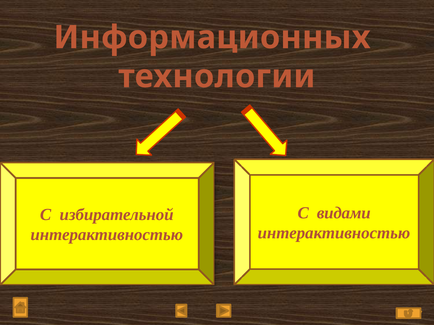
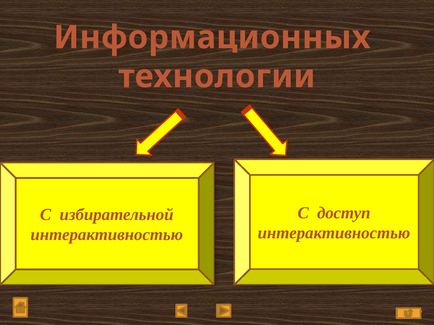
видами: видами -> доступ
